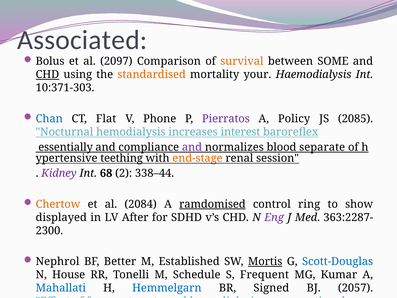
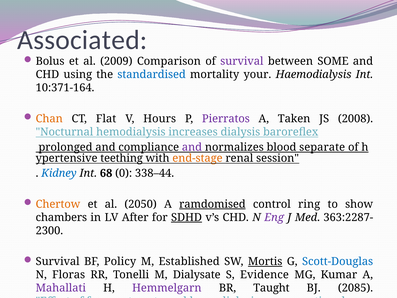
2097: 2097 -> 2009
survival at (242, 61) colour: orange -> purple
CHD at (47, 75) underline: present -> none
standardised colour: orange -> blue
10:371-303: 10:371-303 -> 10:371-164
Chan colour: blue -> orange
Phone: Phone -> Hours
Policy: Policy -> Taken
2085: 2085 -> 2008
interest: interest -> dialysis
essentially: essentially -> prolonged
Kidney colour: purple -> blue
2: 2 -> 0
2084: 2084 -> 2050
displayed: displayed -> chambers
SDHD underline: none -> present
Nephrol at (58, 261): Nephrol -> Survival
Better: Better -> Policy
House: House -> Floras
Schedule: Schedule -> Dialysate
S Frequent: Frequent -> Evidence
Mahallati colour: blue -> purple
Hemmelgarn colour: blue -> purple
Signed: Signed -> Taught
2057: 2057 -> 2085
